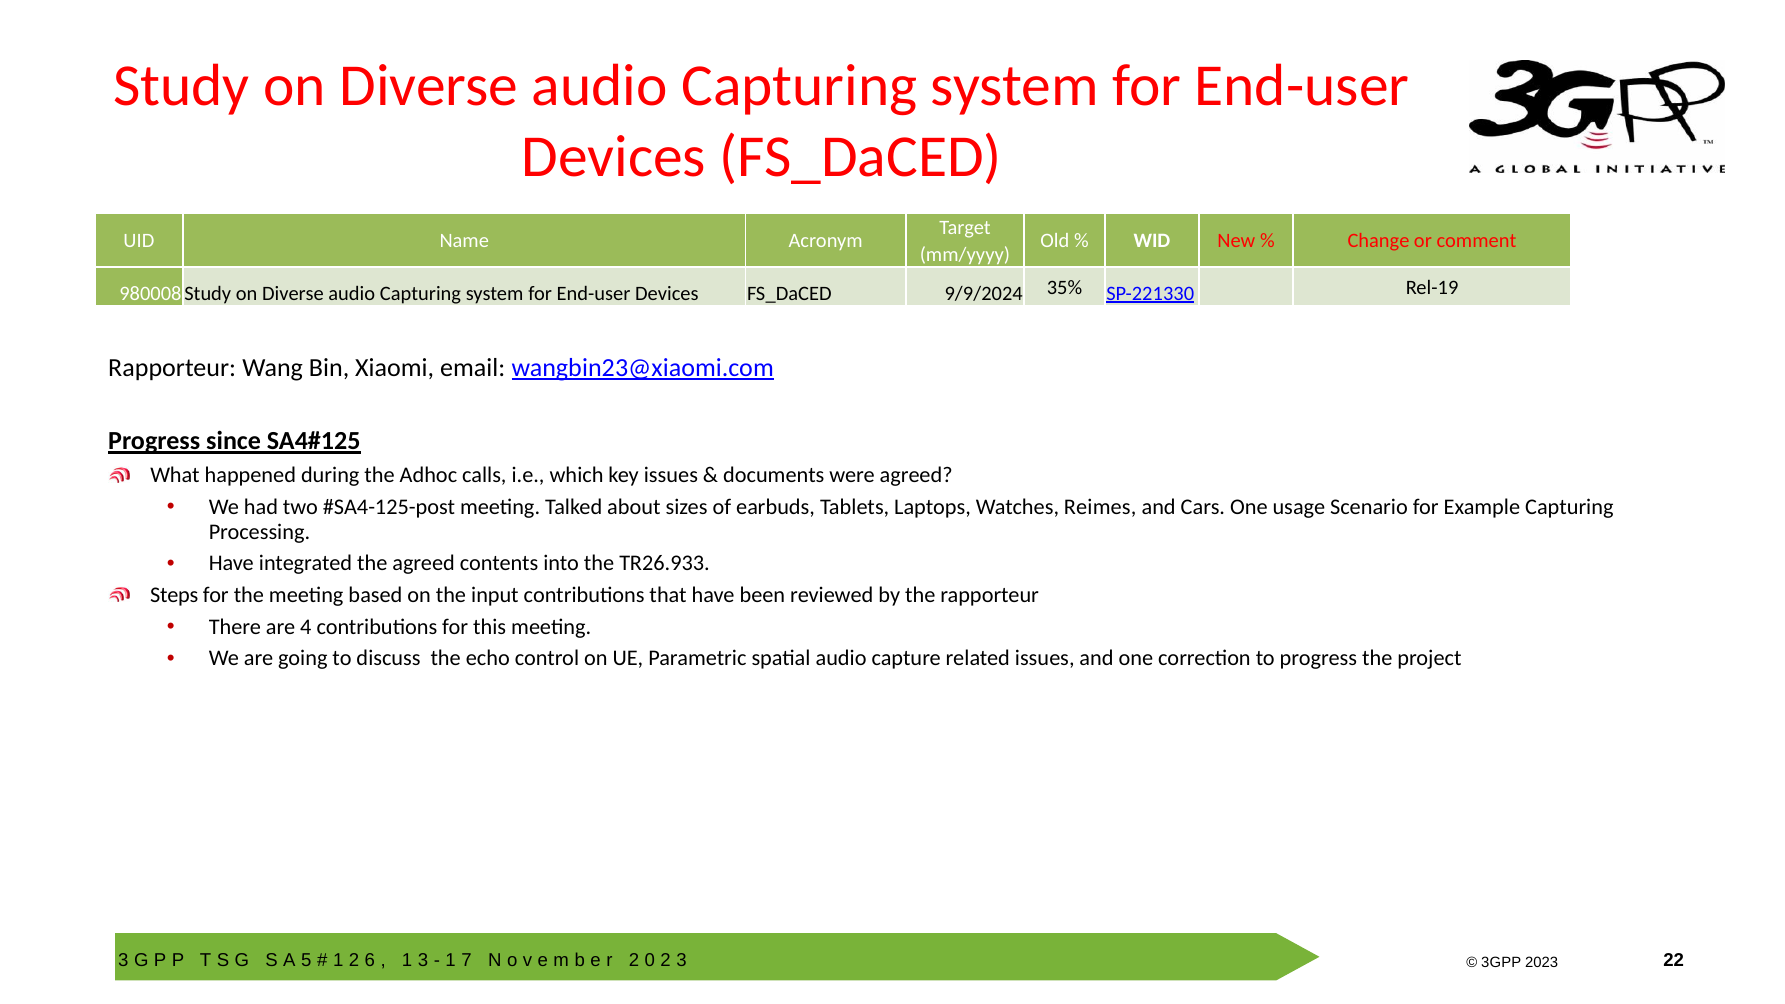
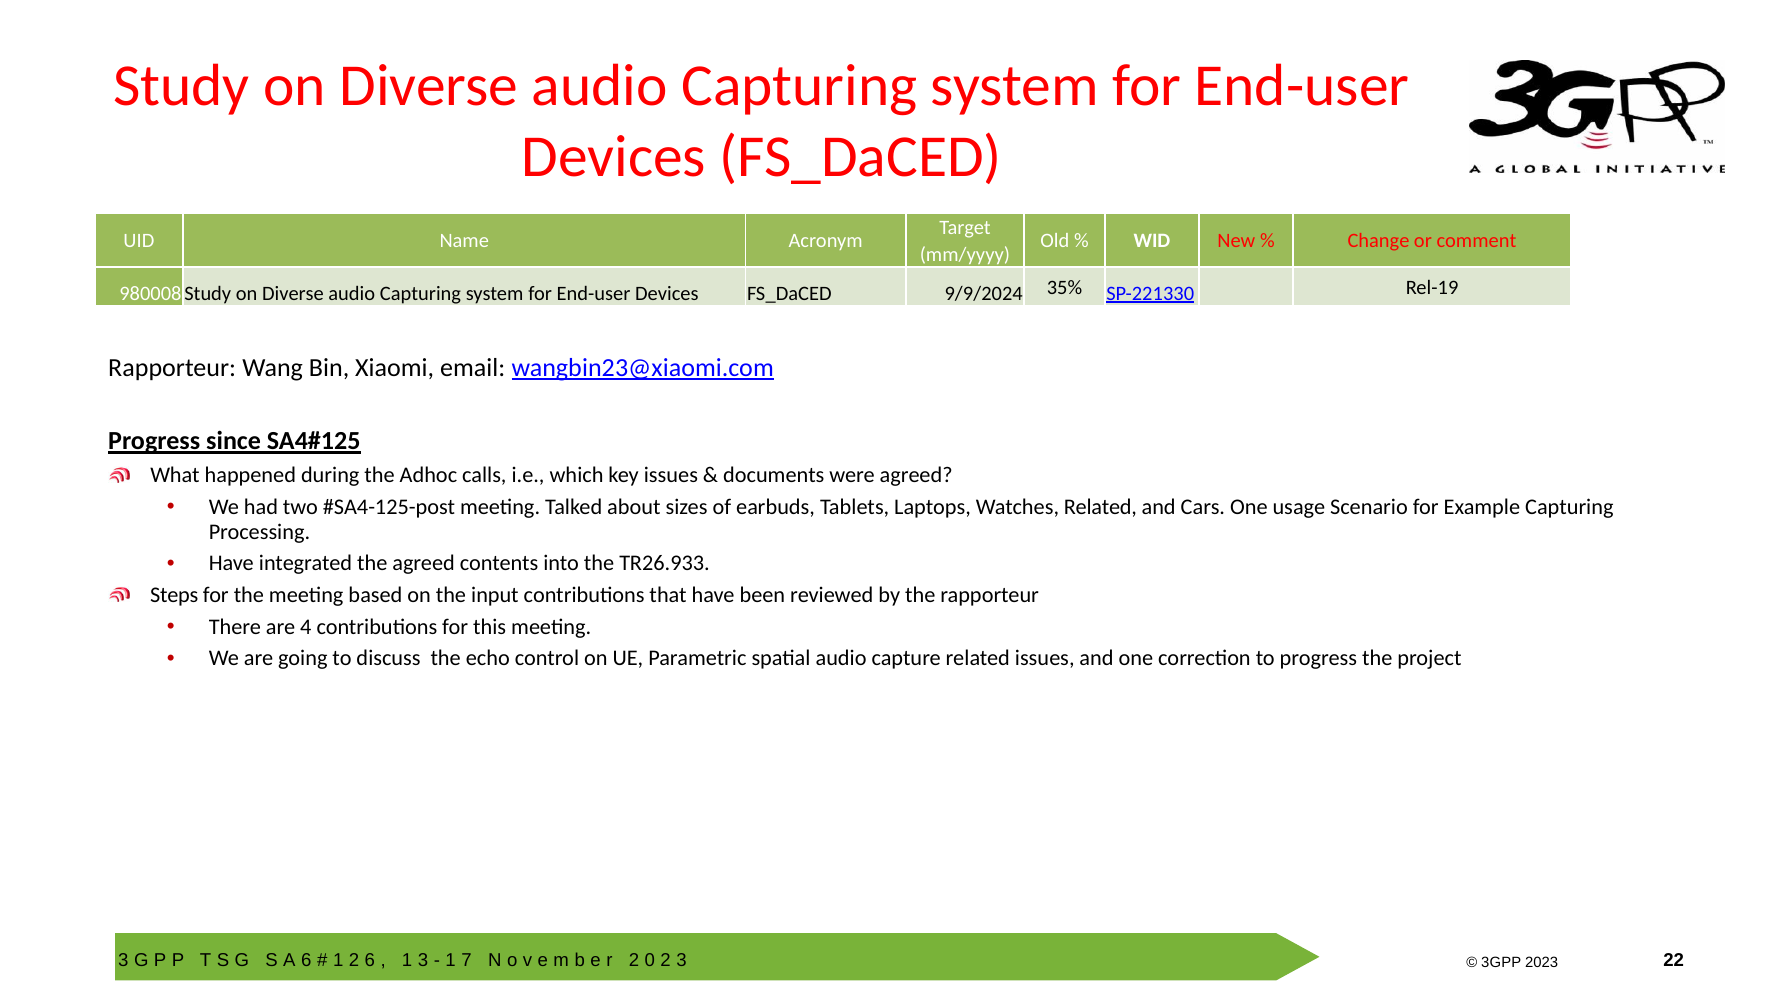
Watches Reimes: Reimes -> Related
5 at (306, 960): 5 -> 6
